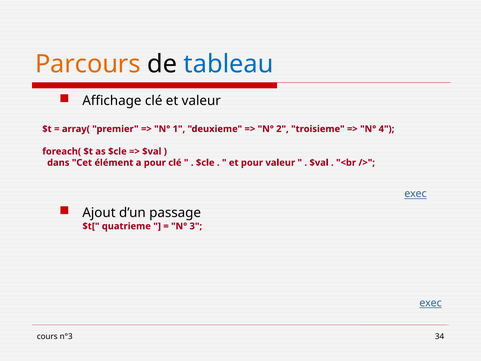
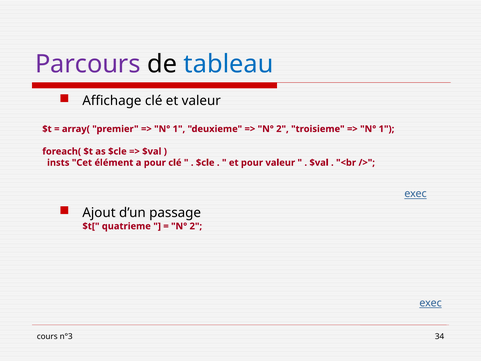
Parcours colour: orange -> purple
4 at (386, 129): 4 -> 1
dans: dans -> insts
3 at (196, 226): 3 -> 2
